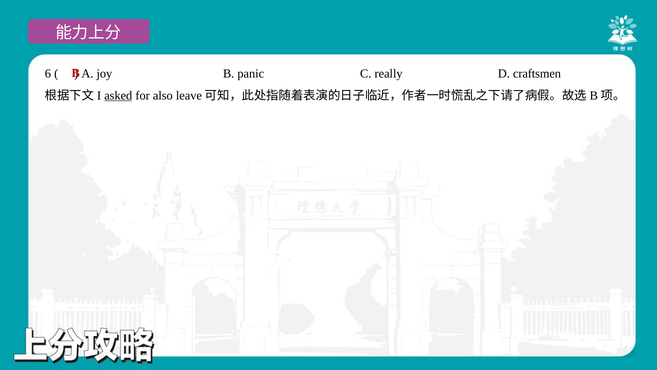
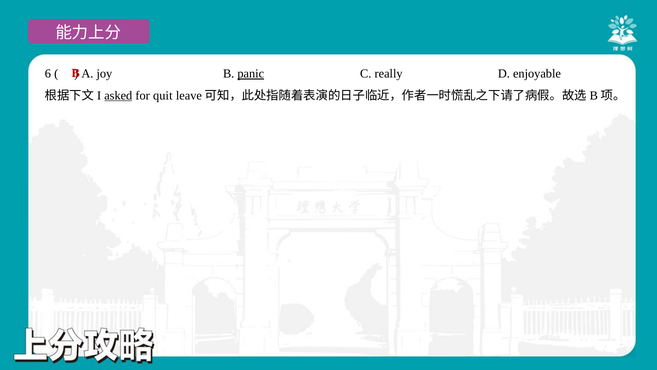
panic underline: none -> present
craftsmen: craftsmen -> enjoyable
also: also -> quit
